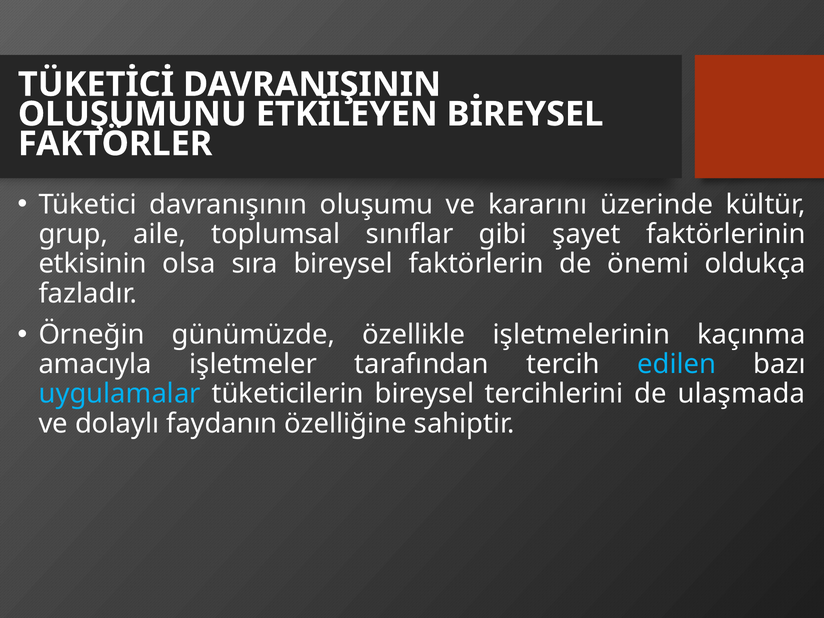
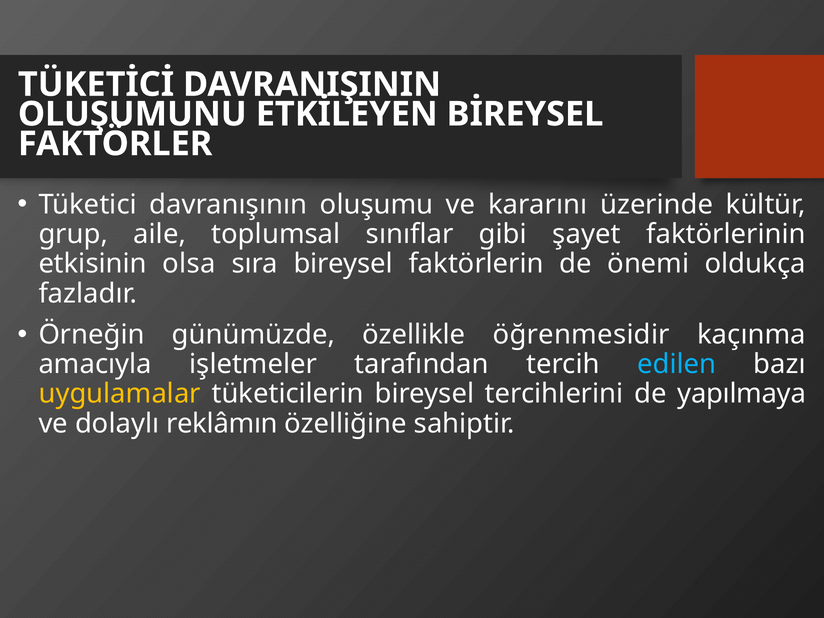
işletmelerinin: işletmelerinin -> öğrenmesidir
uygulamalar colour: light blue -> yellow
ulaşmada: ulaşmada -> yapılmaya
faydanın: faydanın -> reklâmın
